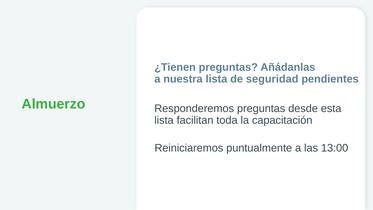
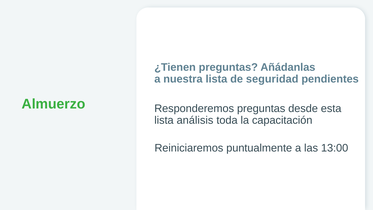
facilitan: facilitan -> análisis
